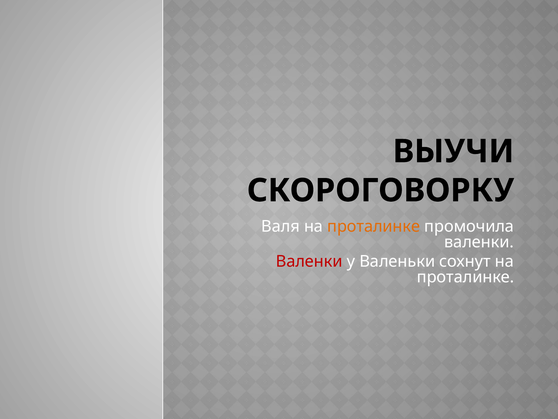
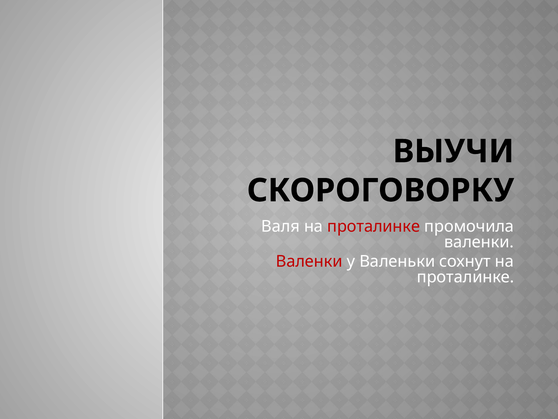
проталинке at (374, 226) colour: orange -> red
